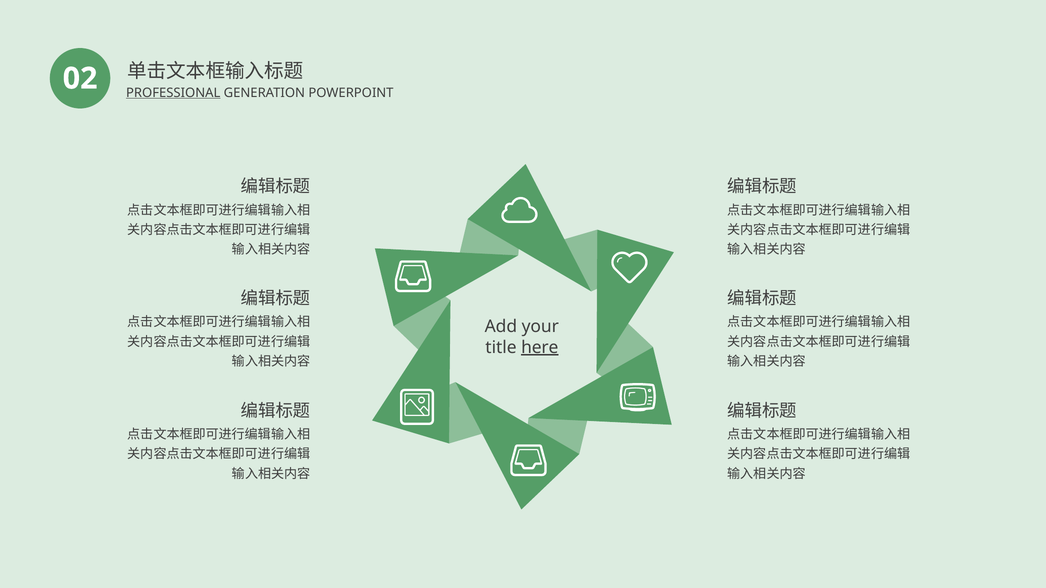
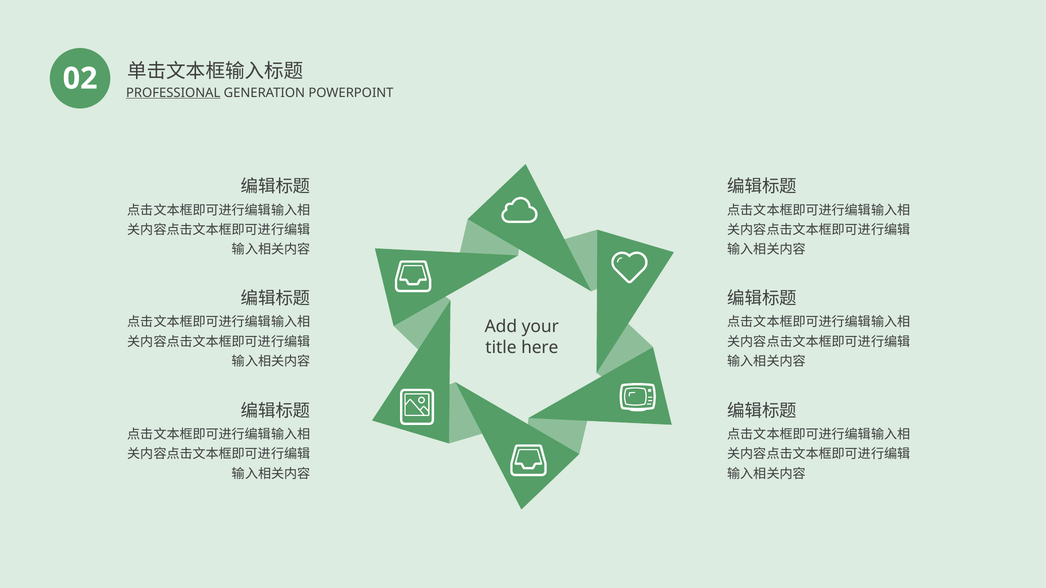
here underline: present -> none
